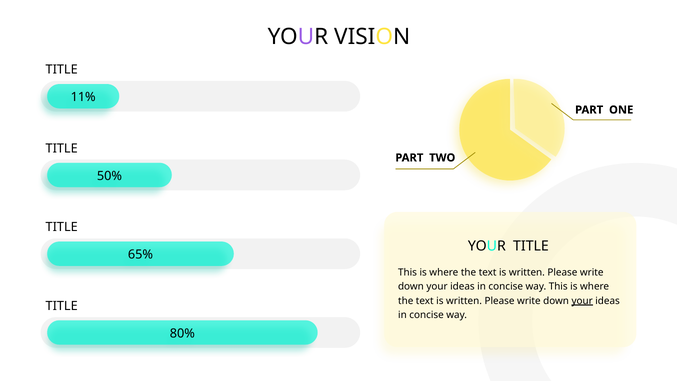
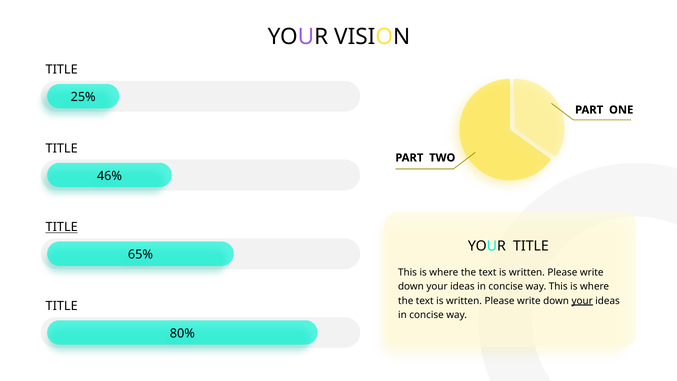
11%: 11% -> 25%
50%: 50% -> 46%
TITLE at (62, 227) underline: none -> present
